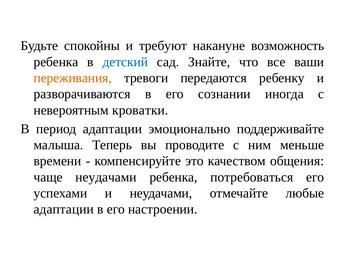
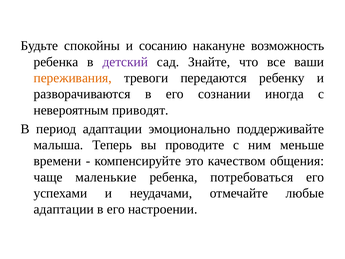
требуют: требуют -> сосанию
детский colour: blue -> purple
кроватки: кроватки -> приводят
чаще неудачами: неудачами -> маленькие
